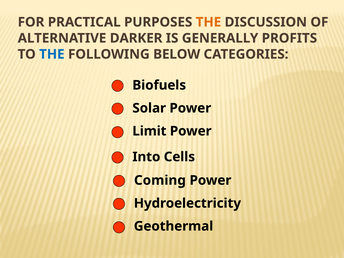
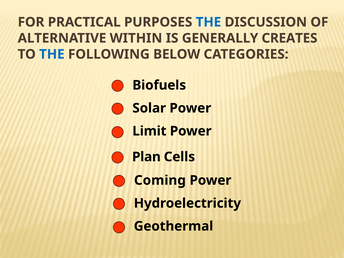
THE at (208, 22) colour: orange -> blue
DARKER: DARKER -> WITHIN
PROFITS: PROFITS -> CREATES
Into: Into -> Plan
